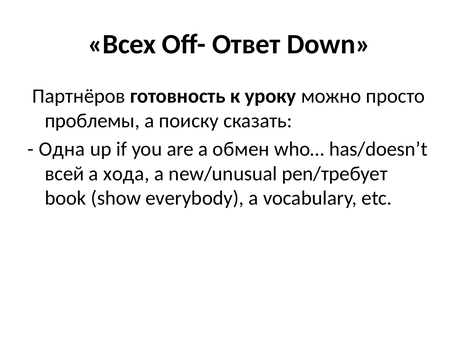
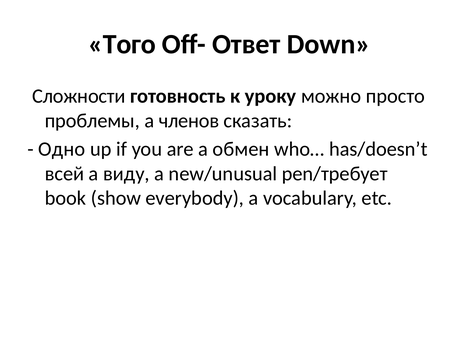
Всех: Всех -> Того
Партнёров: Партнёров -> Сложности
поиску: поиску -> членов
Одна: Одна -> Одно
хода: хода -> виду
